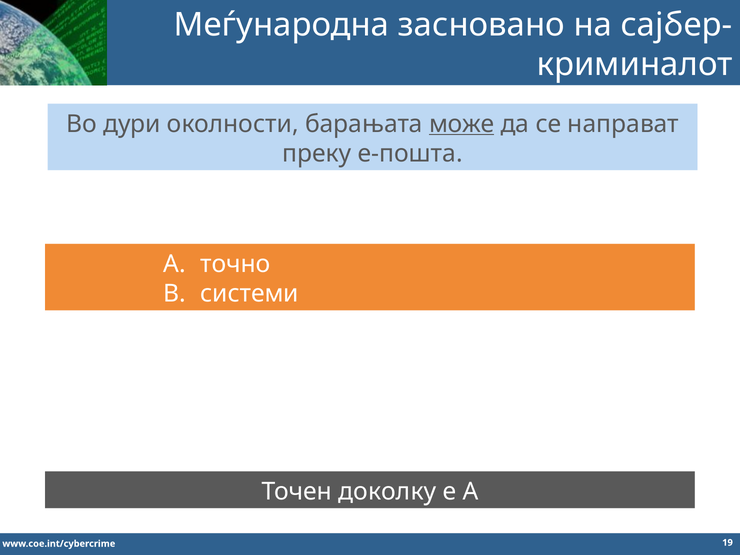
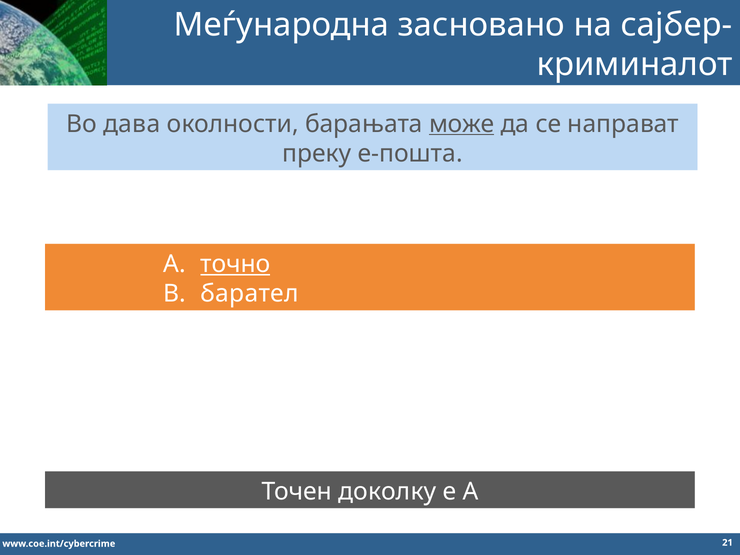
дури: дури -> дава
точно underline: none -> present
системи: системи -> барател
19: 19 -> 21
